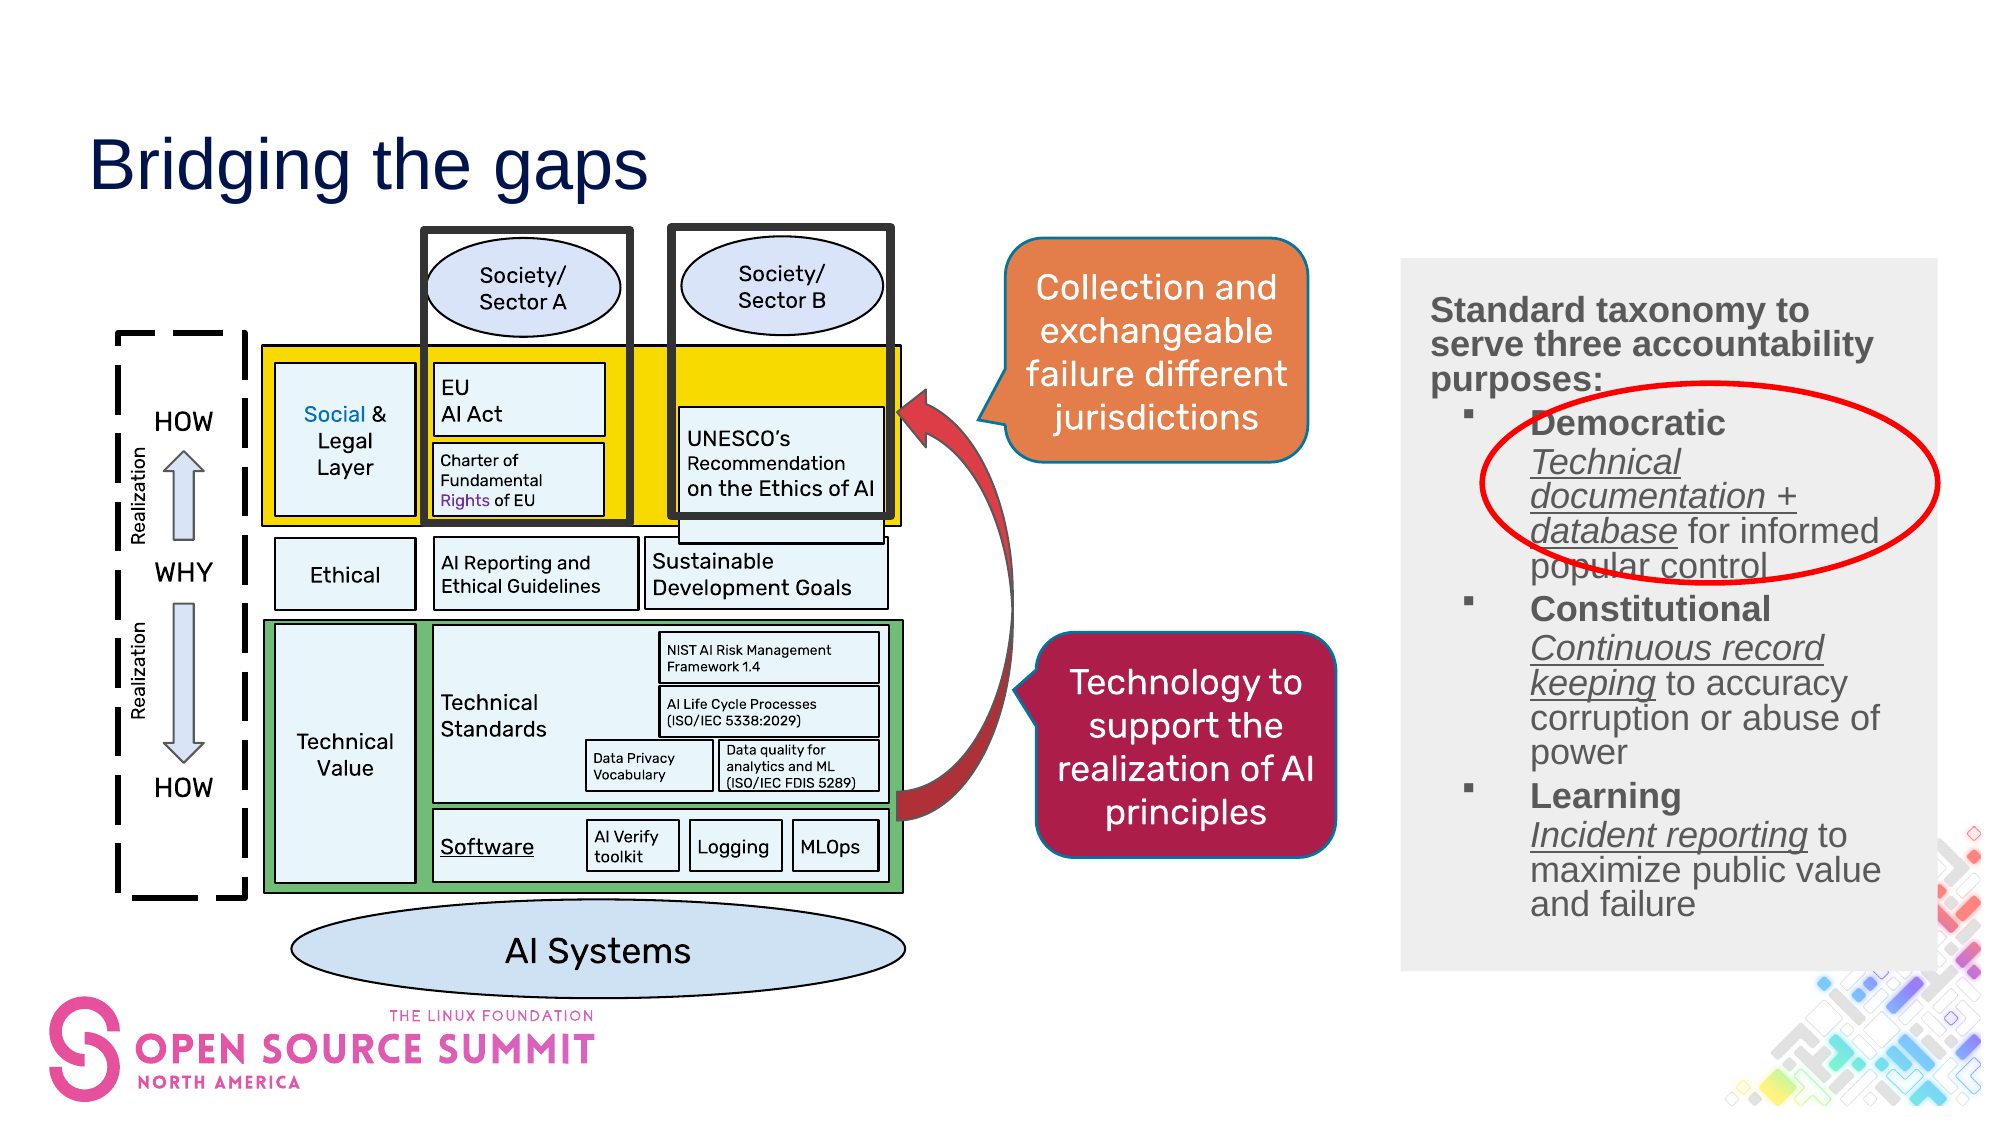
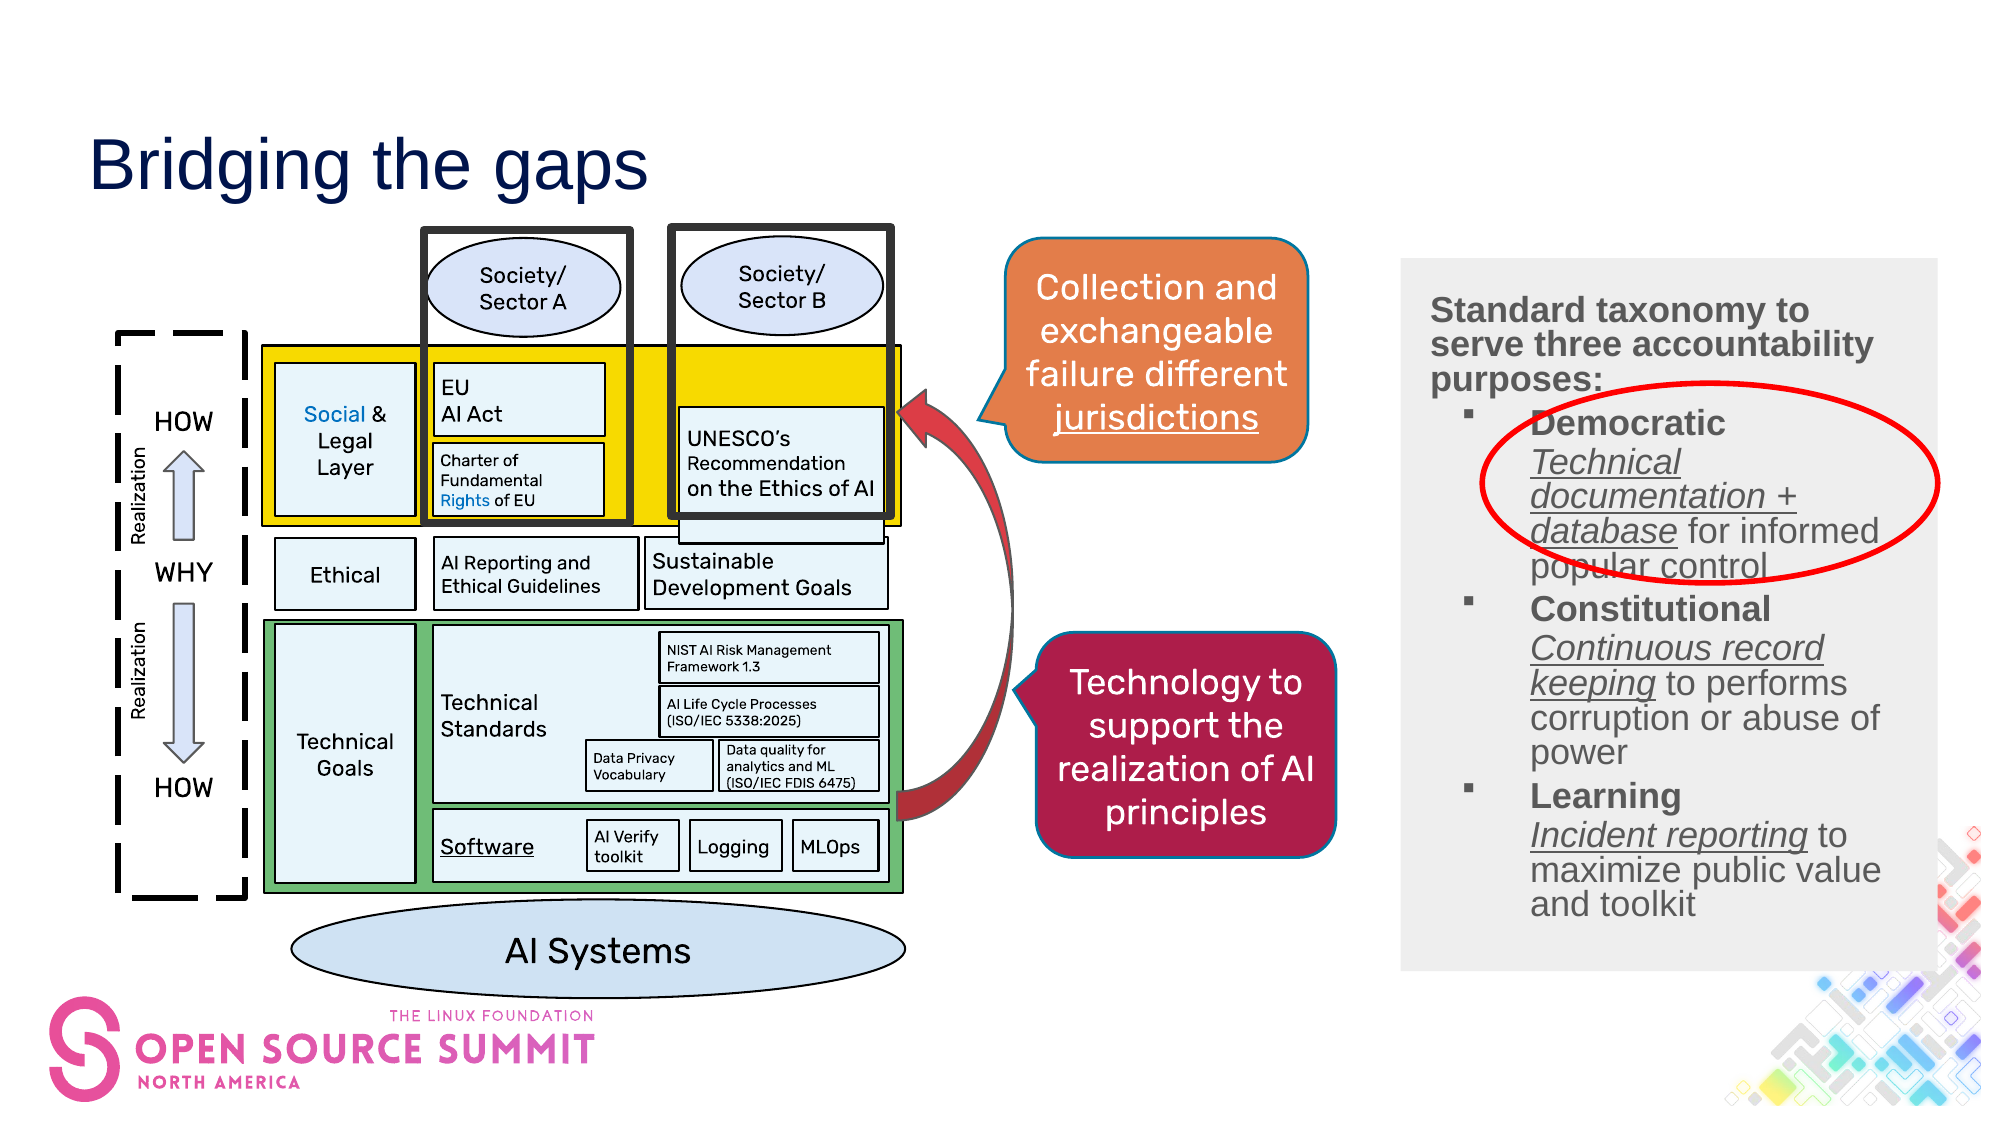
jurisdictions underline: none -> present
Rights colour: purple -> blue
1.4: 1.4 -> 1.3
accuracy: accuracy -> performs
5338:2029: 5338:2029 -> 5338:2025
Value at (345, 768): Value -> Goals
5289: 5289 -> 6475
and failure: failure -> toolkit
